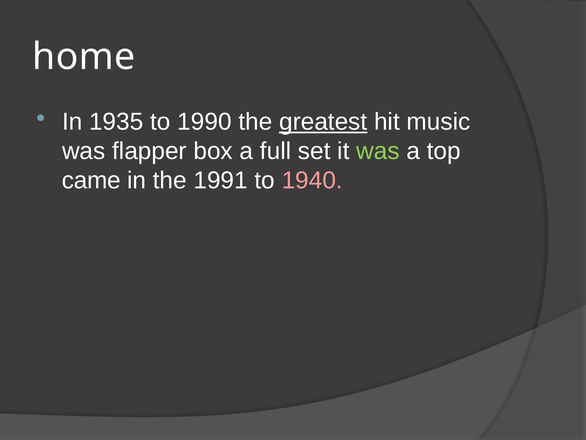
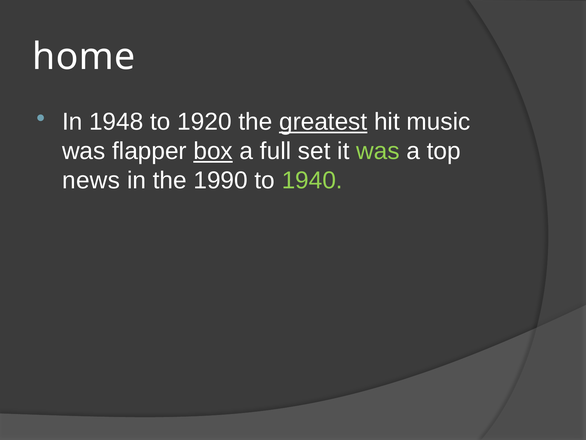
1935: 1935 -> 1948
1990: 1990 -> 1920
box underline: none -> present
came: came -> news
1991: 1991 -> 1990
1940 colour: pink -> light green
